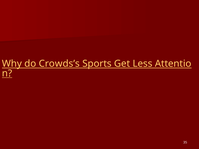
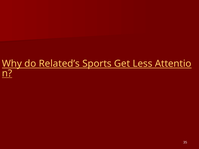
Crowds’s: Crowds’s -> Related’s
